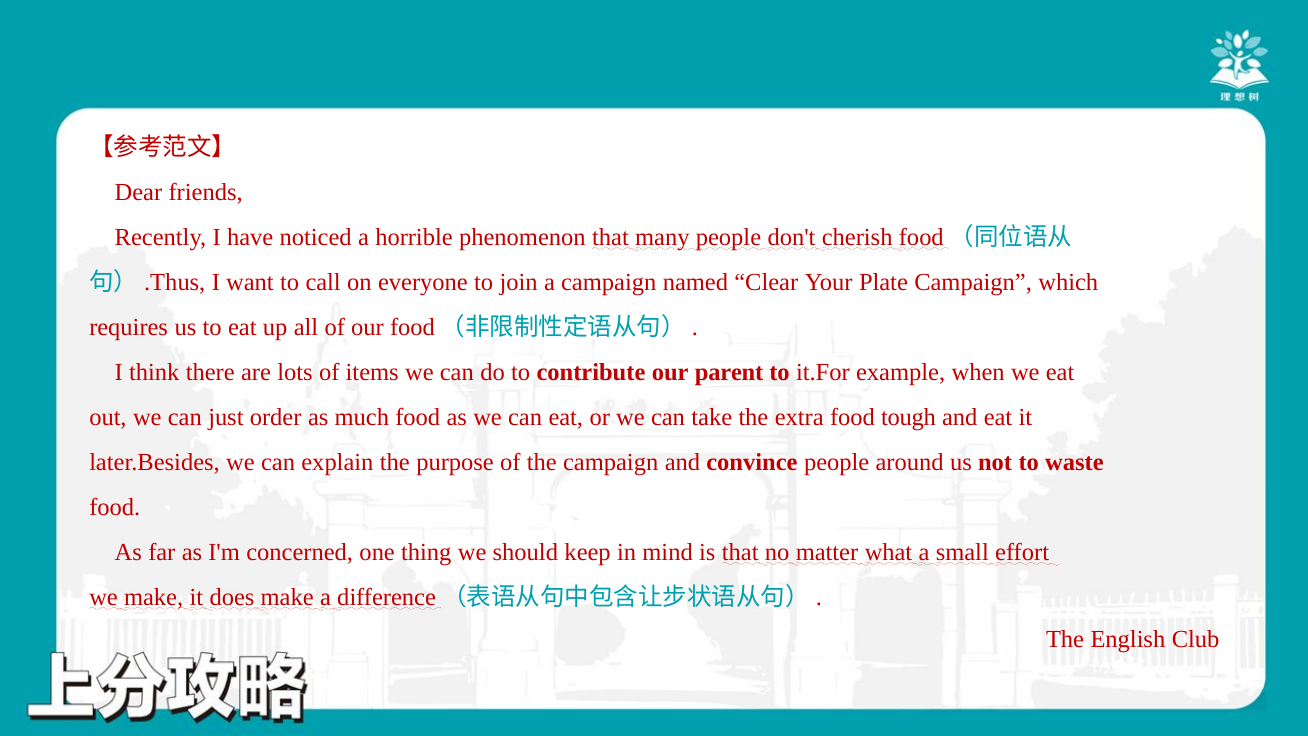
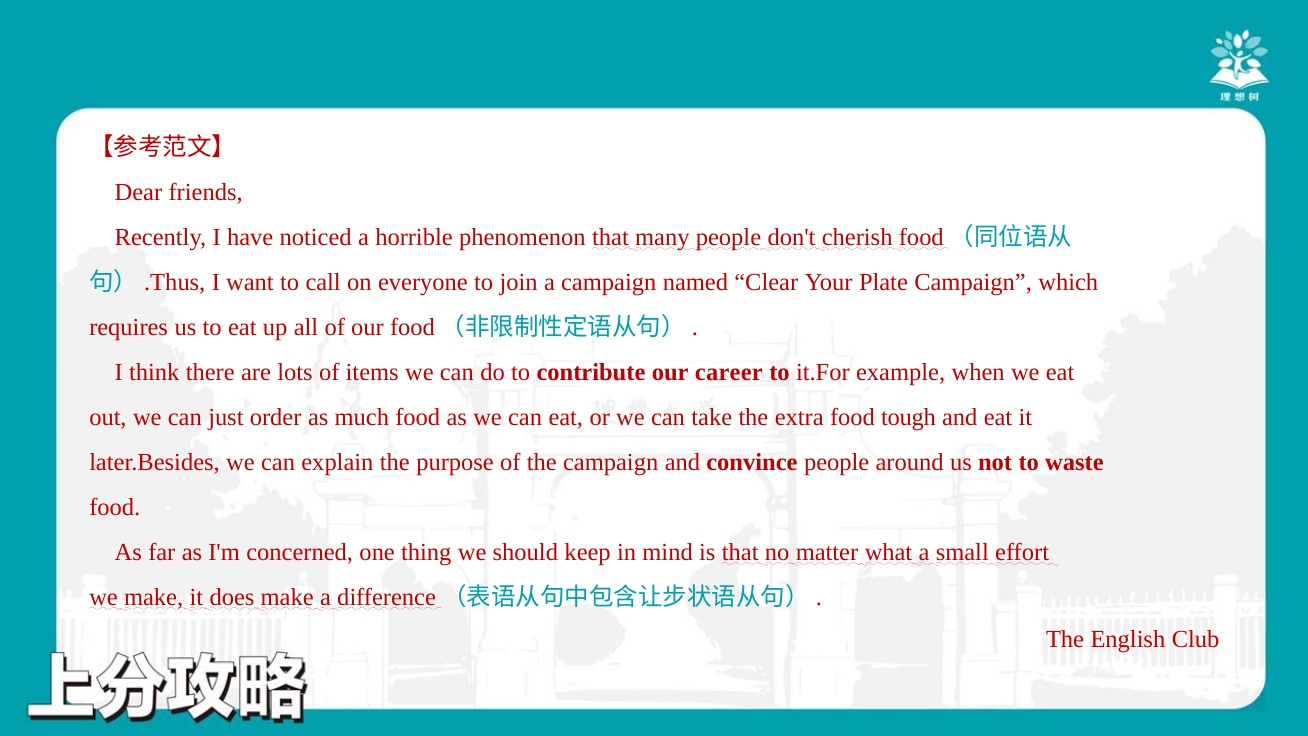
parent: parent -> career
